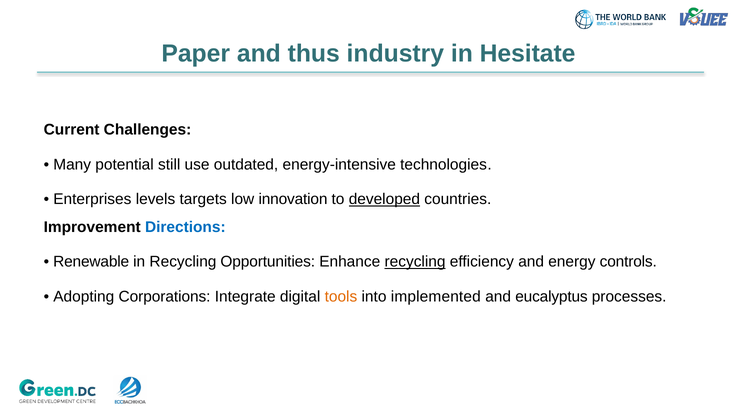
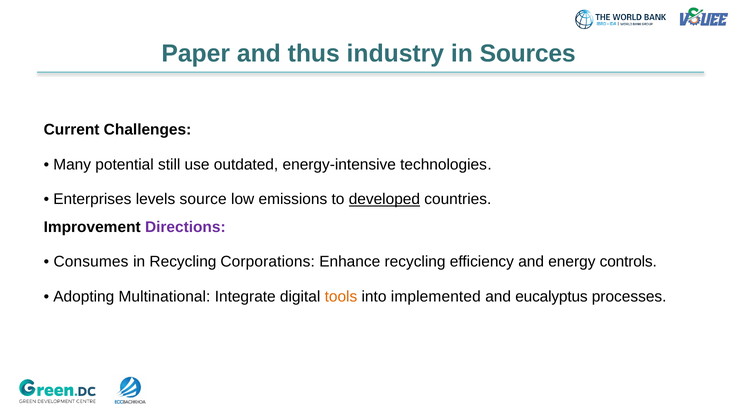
Hesitate: Hesitate -> Sources
targets: targets -> source
innovation: innovation -> emissions
Directions colour: blue -> purple
Renewable: Renewable -> Consumes
Opportunities: Opportunities -> Corporations
recycling at (415, 262) underline: present -> none
Corporations: Corporations -> Multinational
